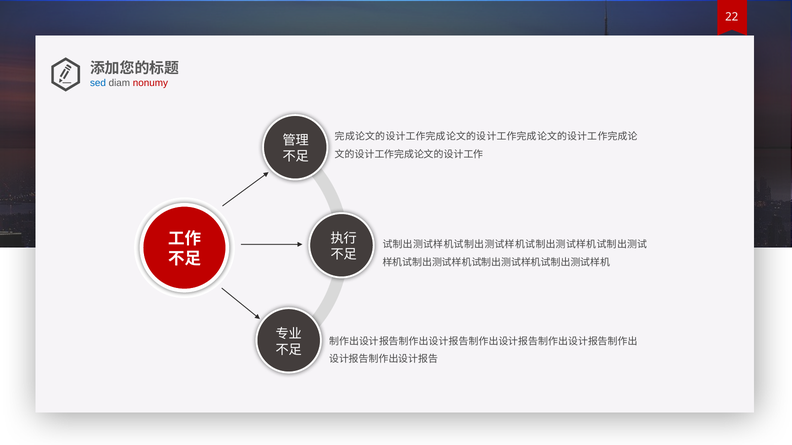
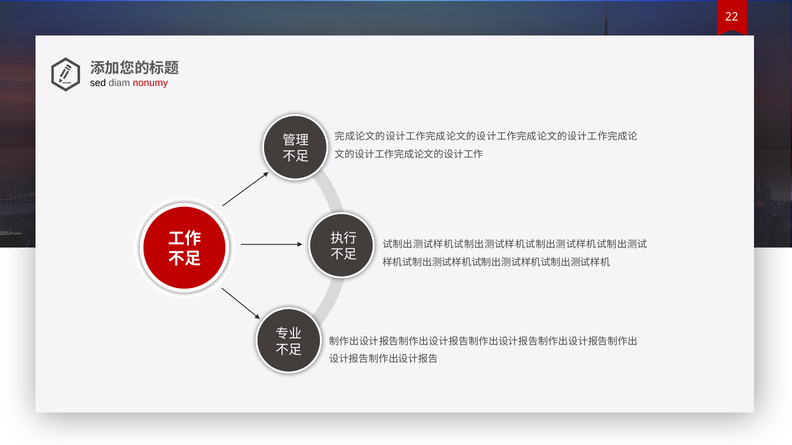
sed colour: blue -> black
